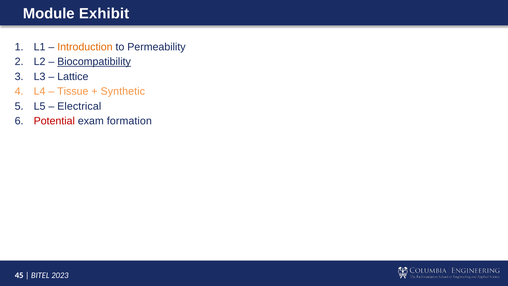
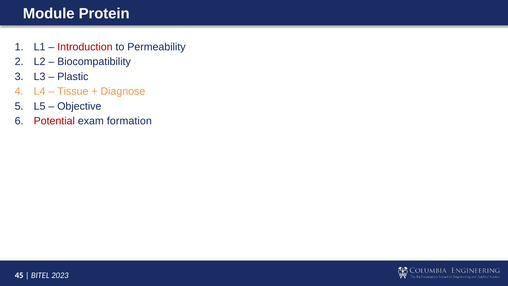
Exhibit: Exhibit -> Protein
Introduction colour: orange -> red
Biocompatibility underline: present -> none
Lattice: Lattice -> Plastic
Synthetic: Synthetic -> Diagnose
Electrical: Electrical -> Objective
